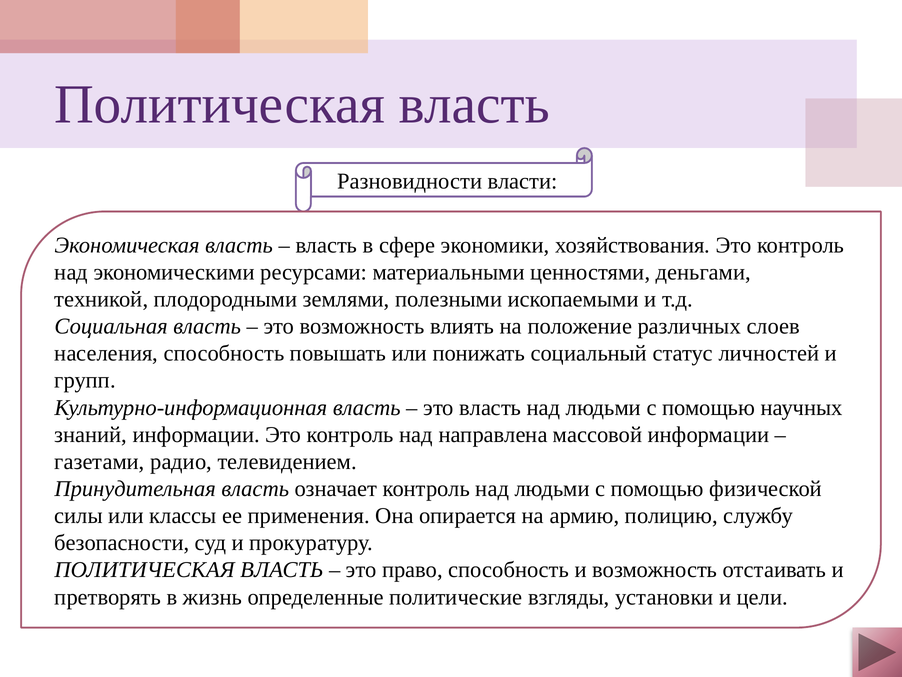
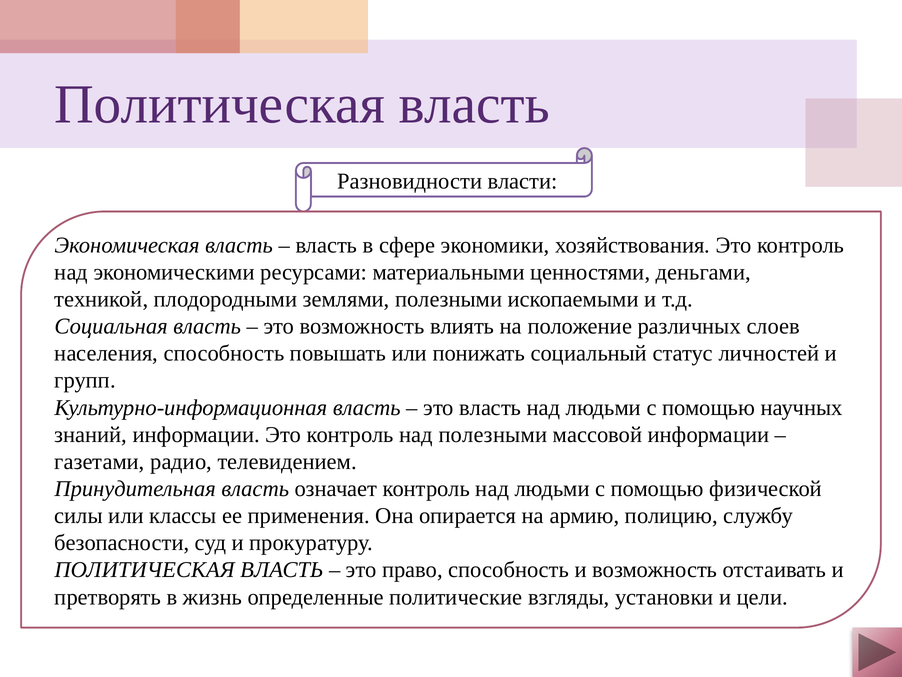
над направлена: направлена -> полезными
